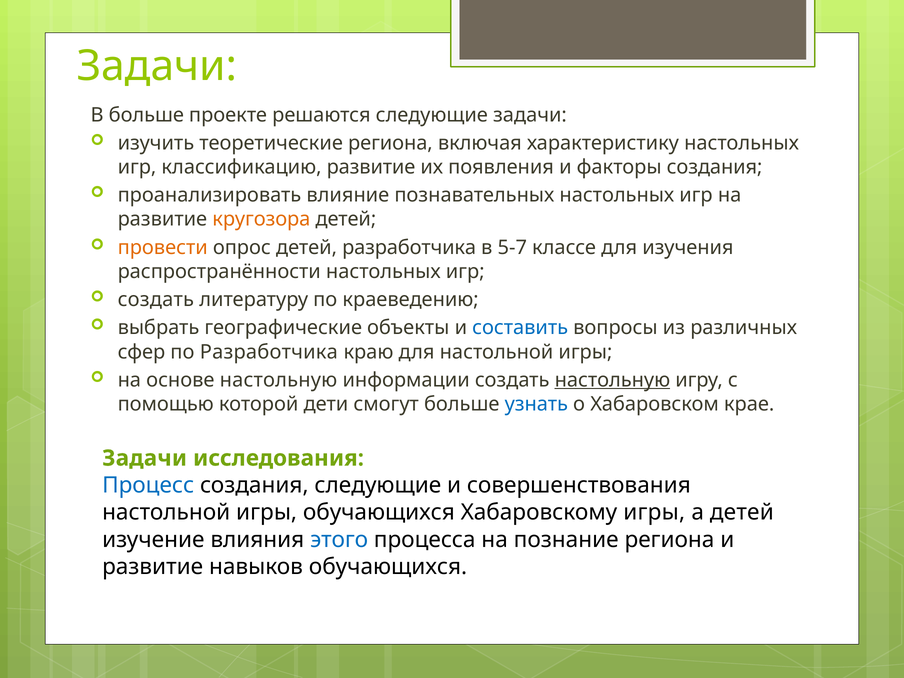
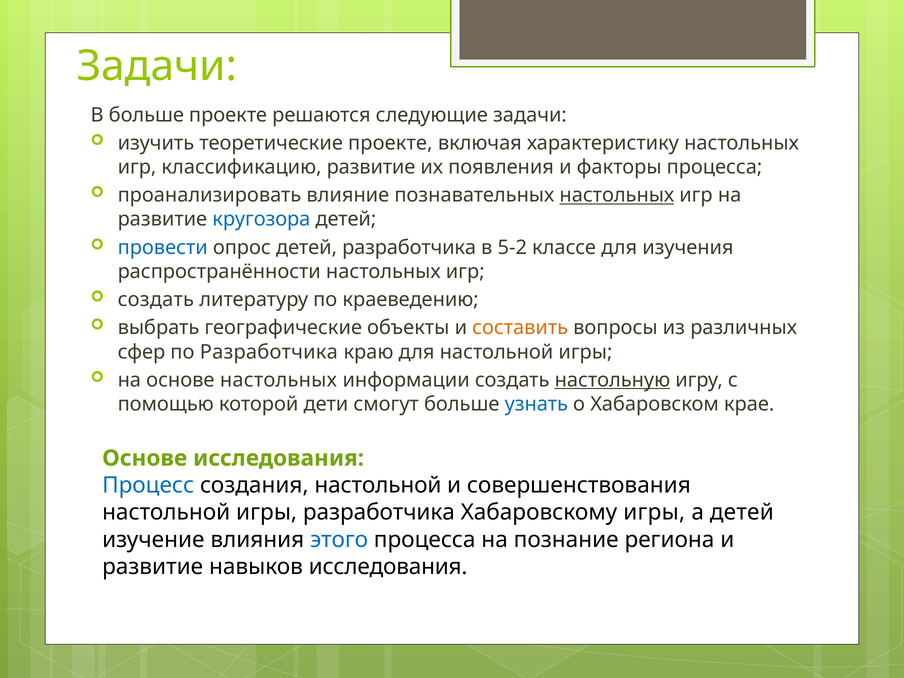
теоретические региона: региона -> проекте
факторы создания: создания -> процесса
настольных at (617, 195) underline: none -> present
кругозора colour: orange -> blue
провести colour: orange -> blue
5-7: 5-7 -> 5-2
составить colour: blue -> orange
основе настольную: настольную -> настольных
Задачи at (145, 458): Задачи -> Основе
создания следующие: следующие -> настольной
игры обучающихся: обучающихся -> разработчика
навыков обучающихся: обучающихся -> исследования
